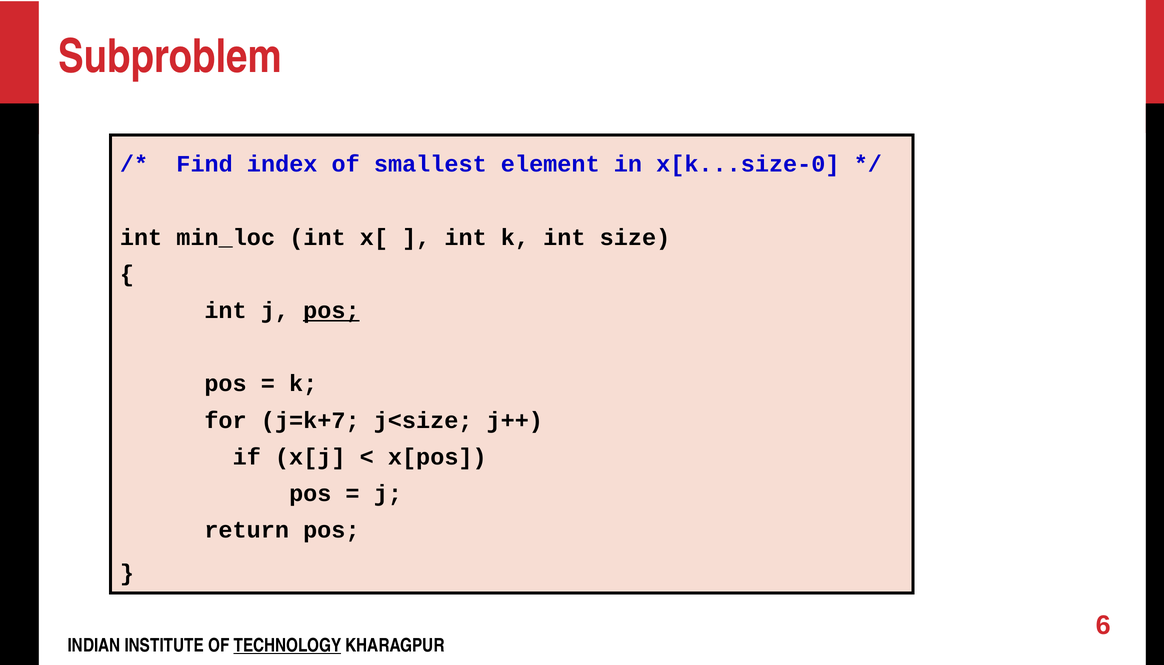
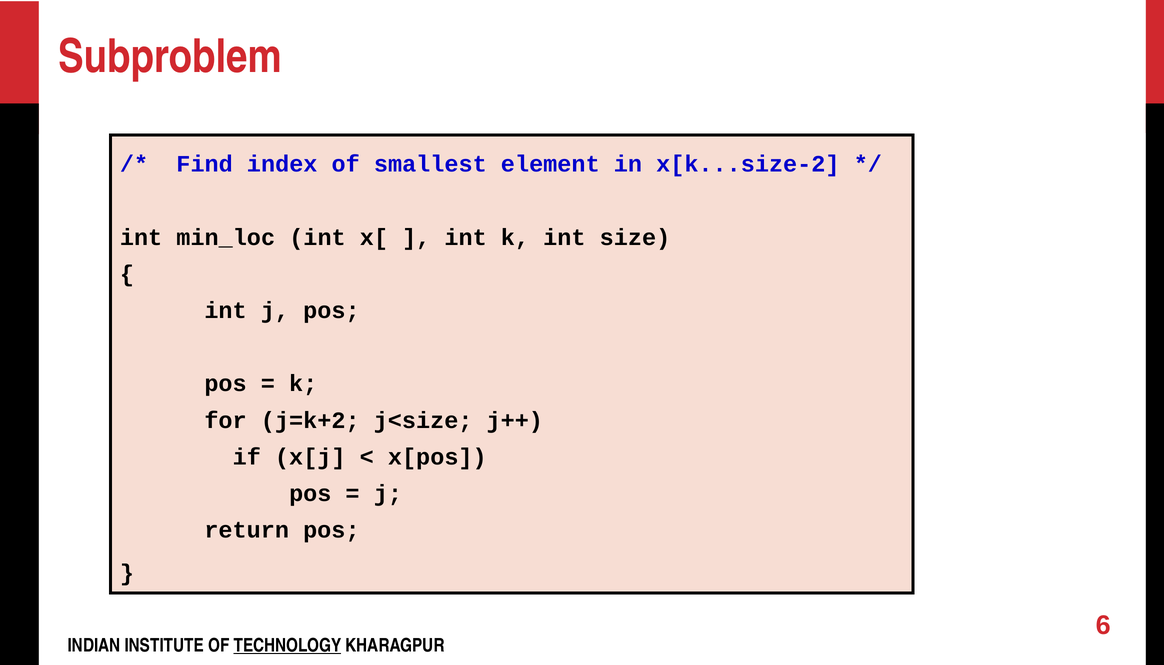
x[k...size-0: x[k...size-0 -> x[k...size-2
pos at (331, 311) underline: present -> none
j=k+7: j=k+7 -> j=k+2
